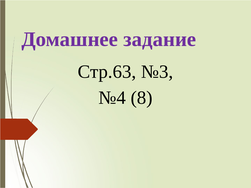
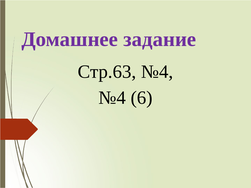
Стр.63 №3: №3 -> №4
8: 8 -> 6
